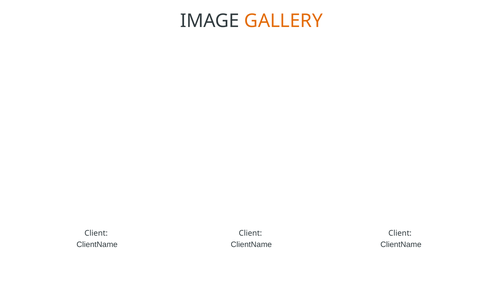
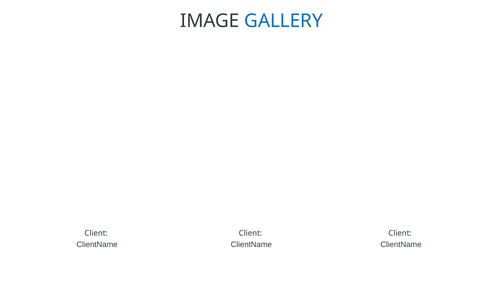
GALLERY colour: orange -> blue
